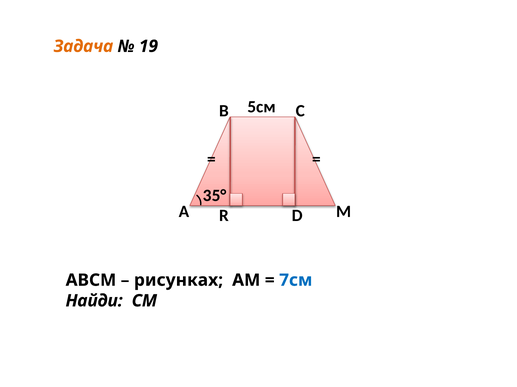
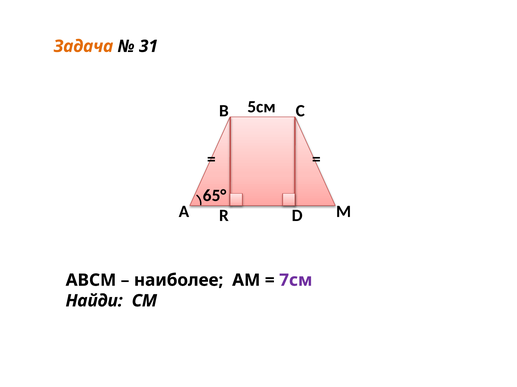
19: 19 -> 31
35°: 35° -> 65°
рисунках: рисунках -> наиболее
7см colour: blue -> purple
